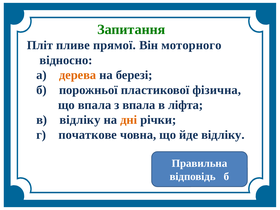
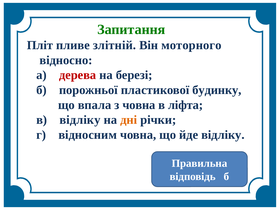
прямої: прямої -> злітній
дерева colour: orange -> red
фізична: фізична -> будинку
з впала: впала -> човна
початкове: початкове -> відносним
